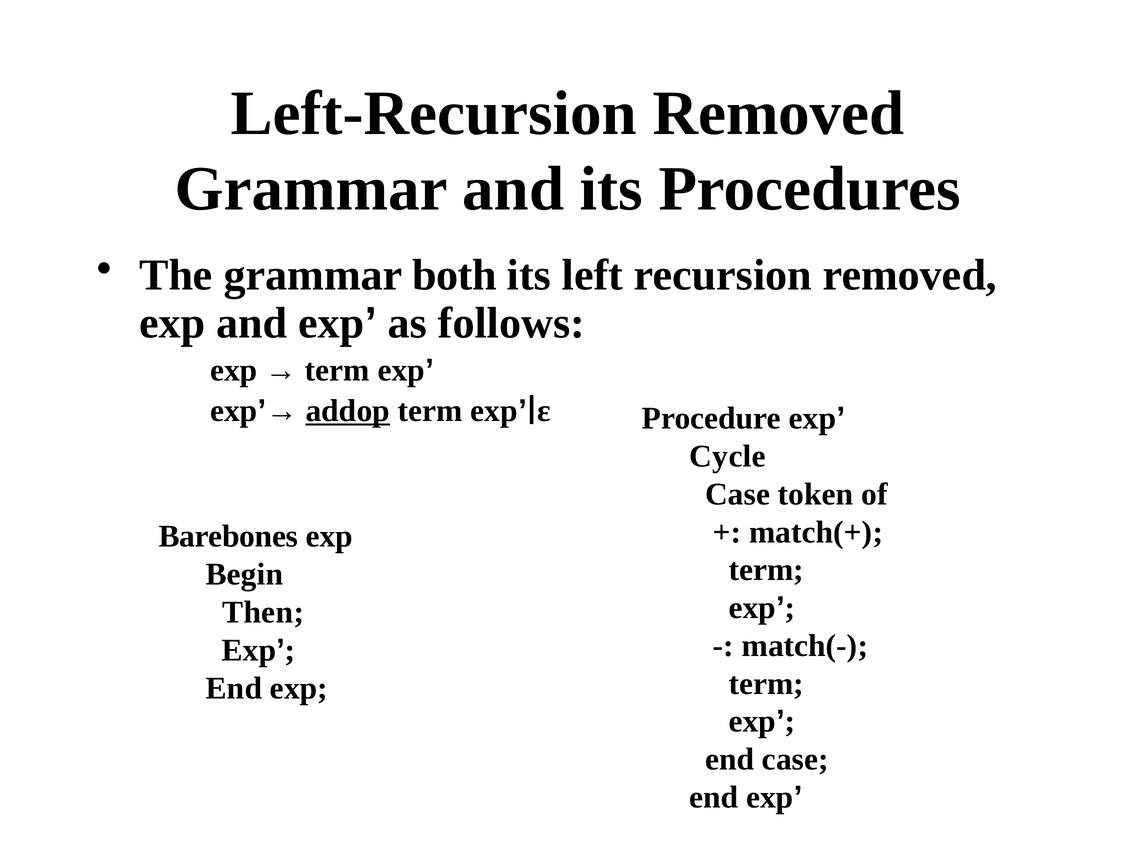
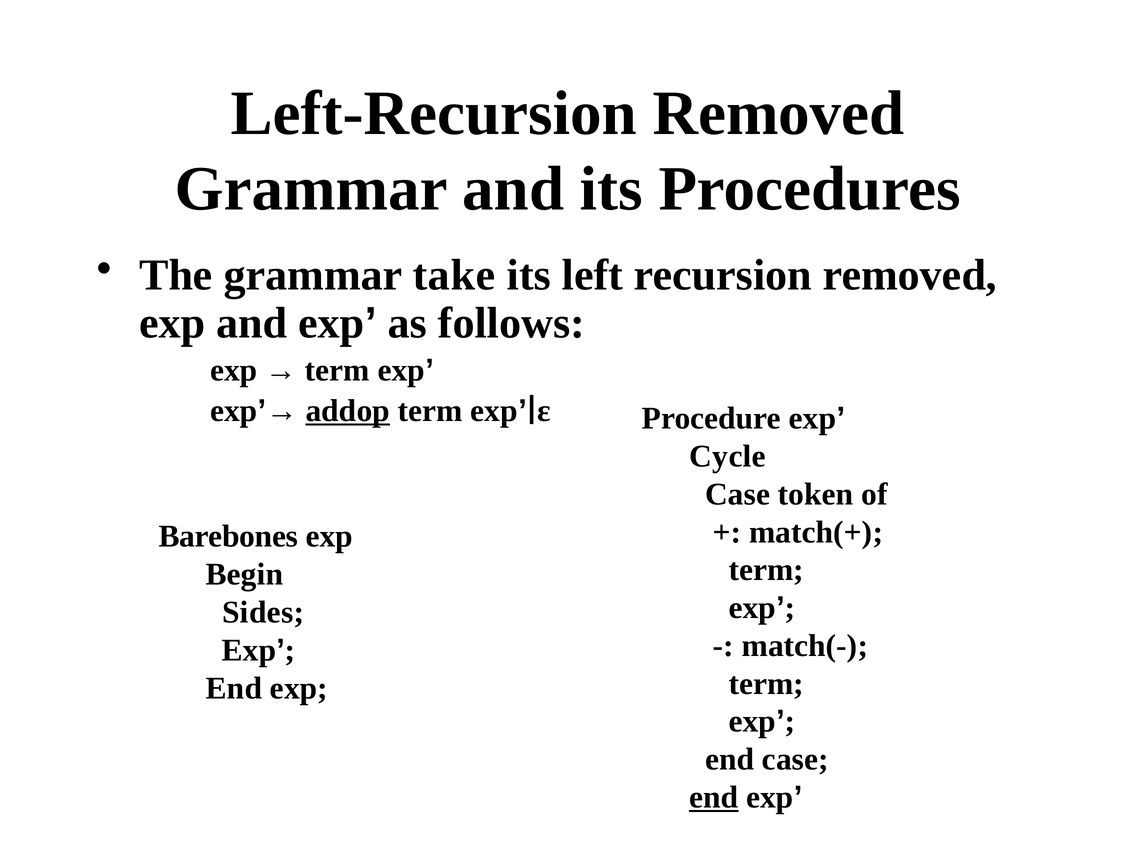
both: both -> take
Then: Then -> Sides
end at (714, 797) underline: none -> present
